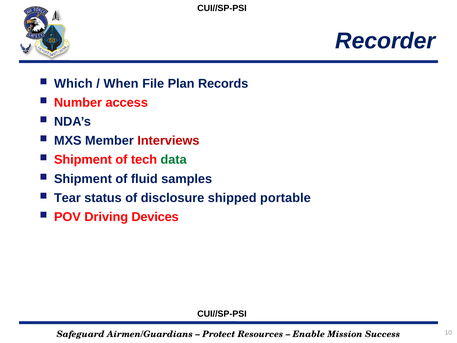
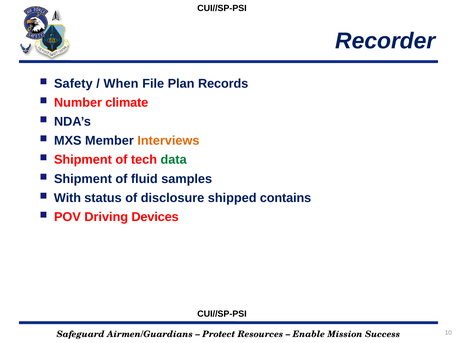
Which: Which -> Safety
access: access -> climate
Interviews colour: red -> orange
Tear: Tear -> With
portable: portable -> contains
